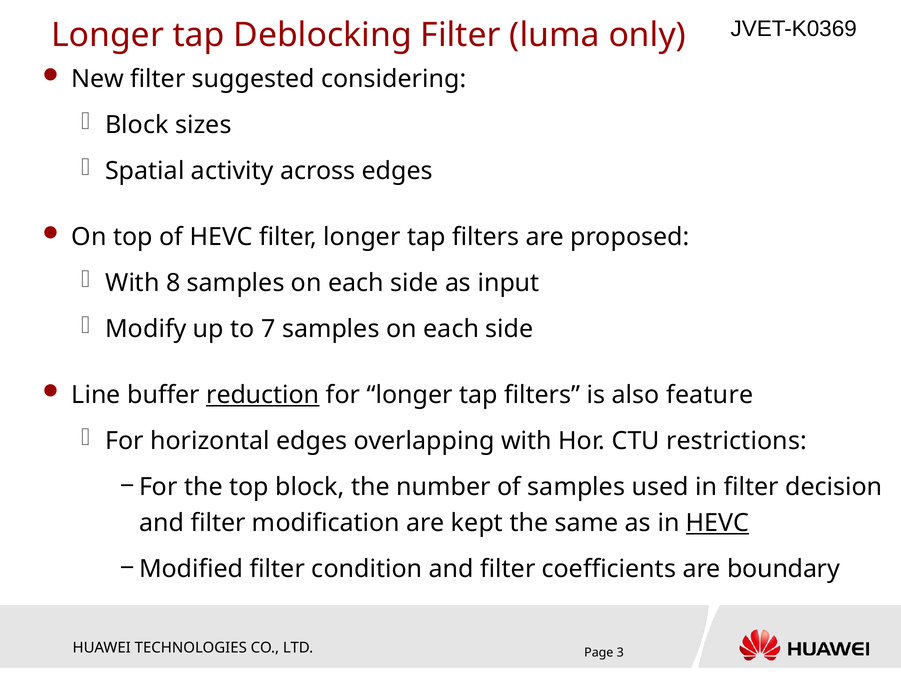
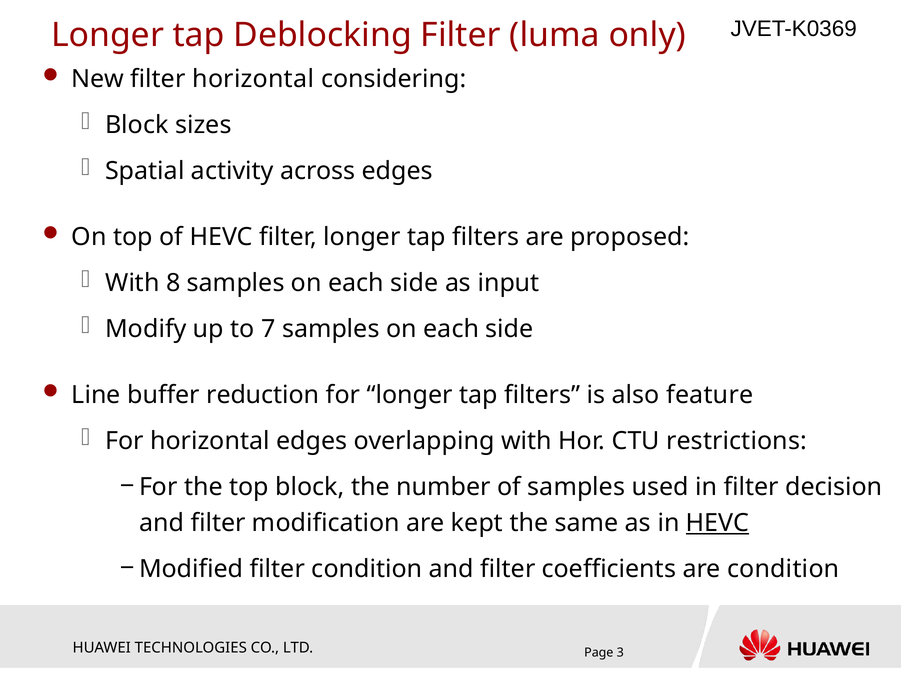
filter suggested: suggested -> horizontal
reduction underline: present -> none
are boundary: boundary -> condition
